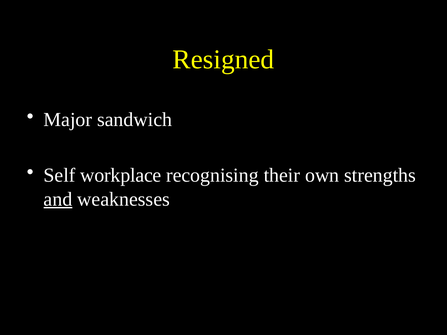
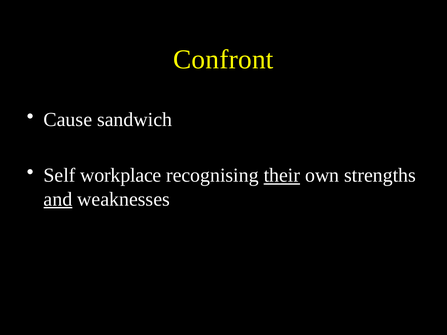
Resigned: Resigned -> Confront
Major: Major -> Cause
their underline: none -> present
